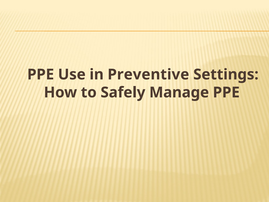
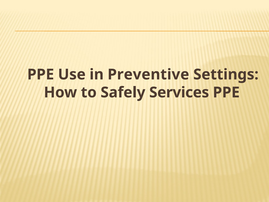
Manage: Manage -> Services
